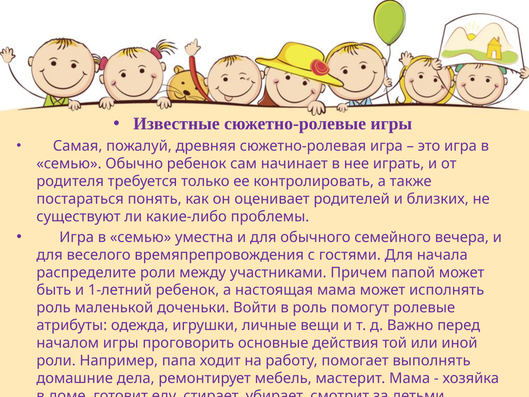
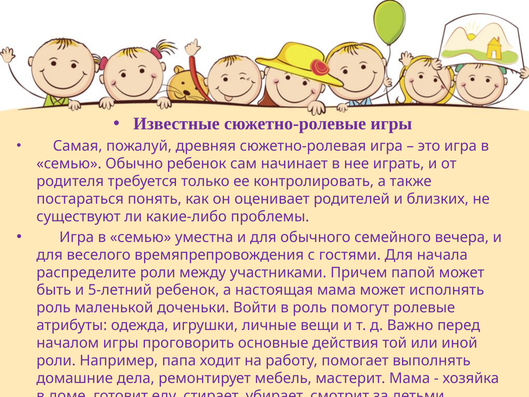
1-летний: 1-летний -> 5-летний
